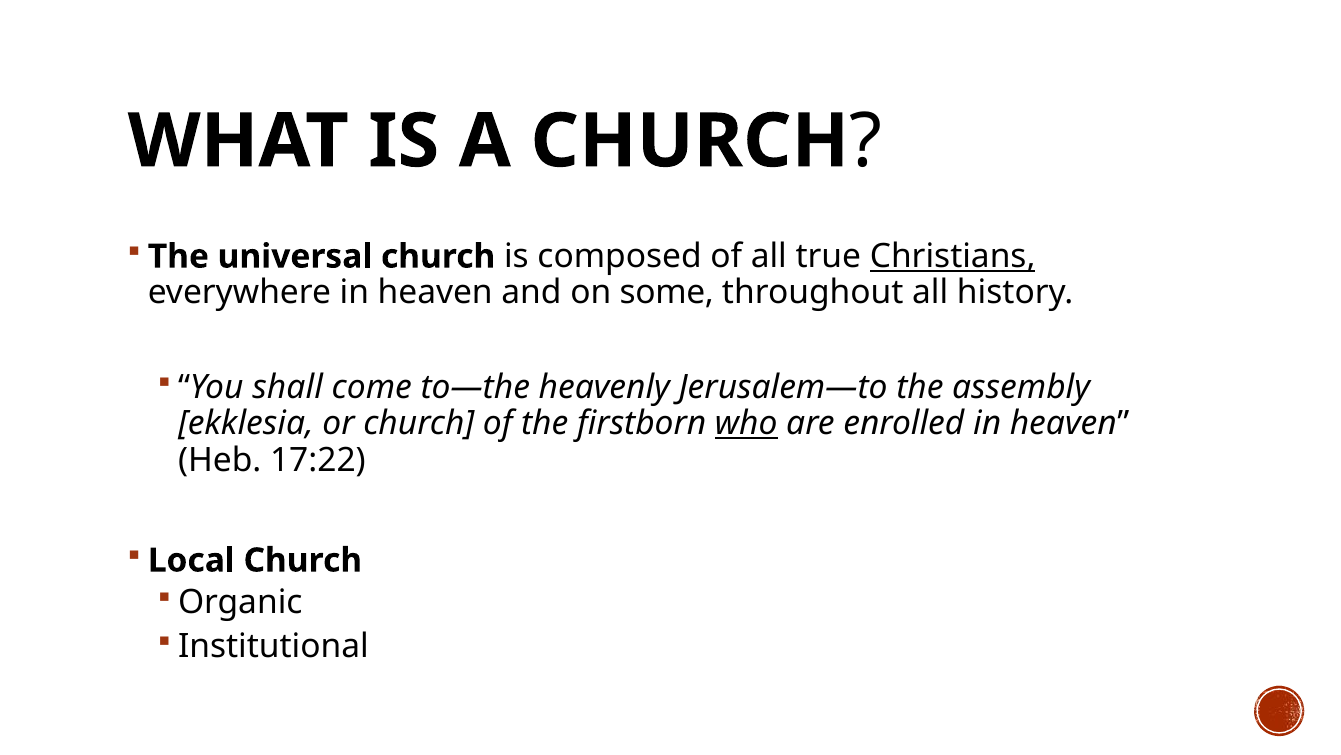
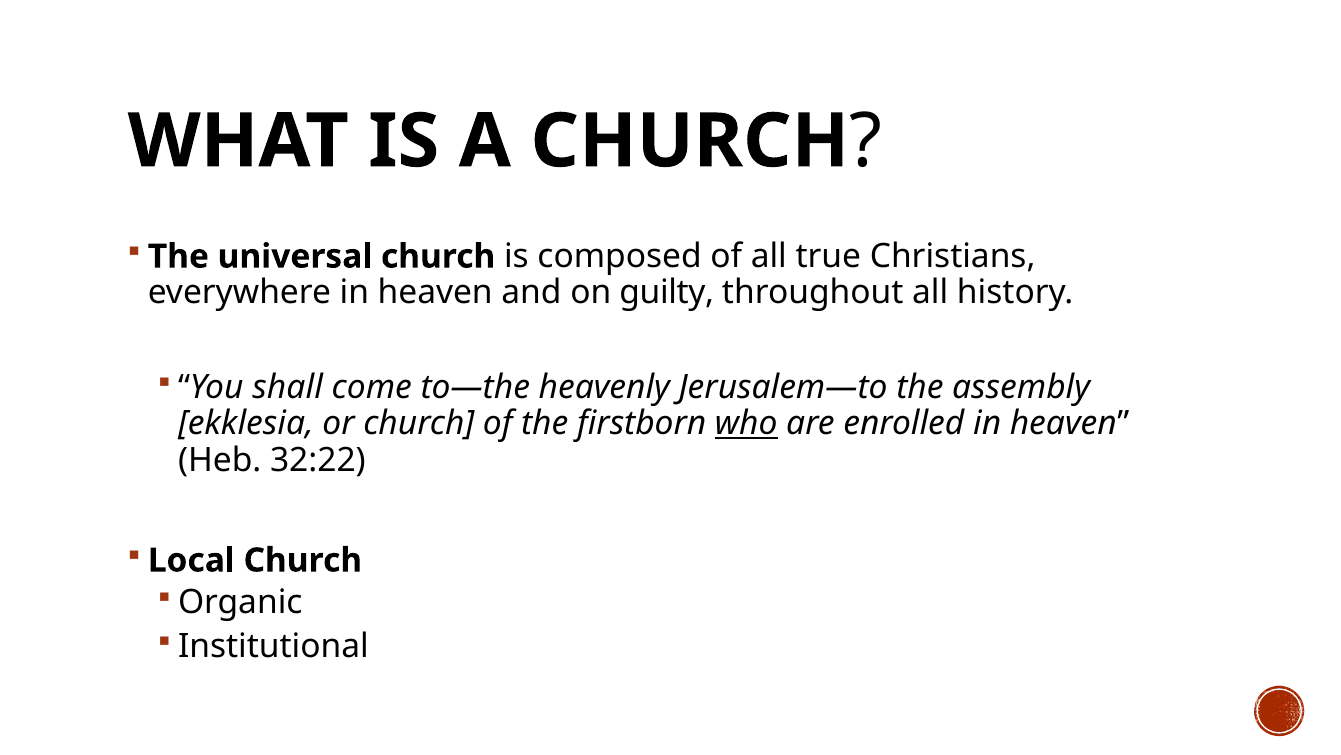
Christians underline: present -> none
some: some -> guilty
17:22: 17:22 -> 32:22
